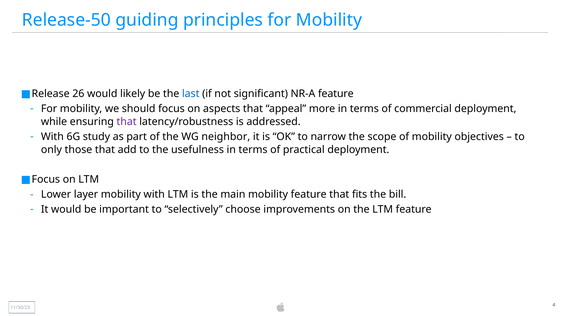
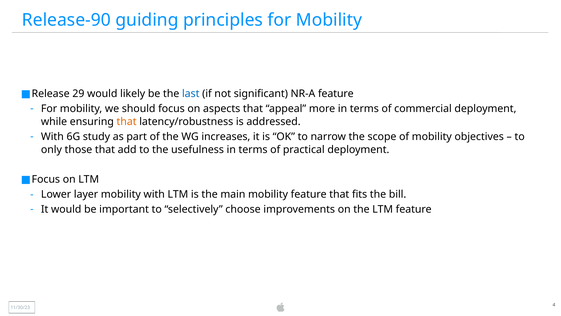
Release-50: Release-50 -> Release-90
26: 26 -> 29
that at (127, 122) colour: purple -> orange
neighbor: neighbor -> increases
